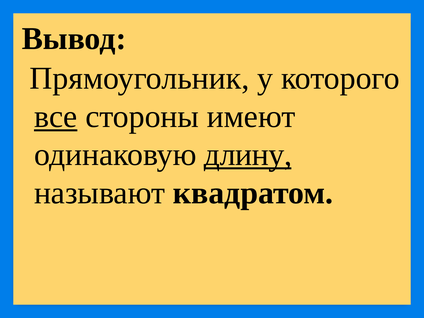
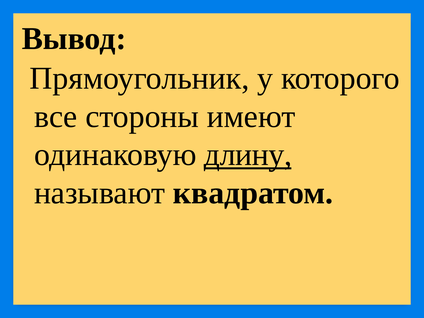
все underline: present -> none
